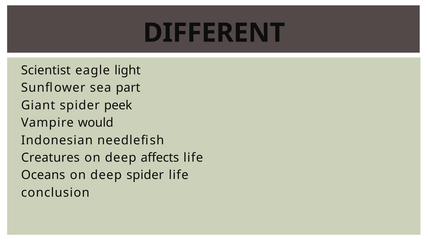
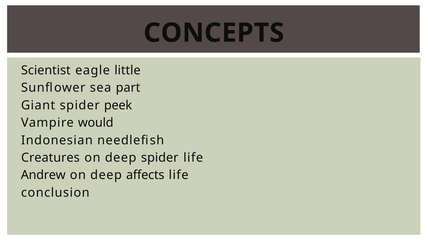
DIFFERENT: DIFFERENT -> CONCEPTS
light: light -> little
deep affects: affects -> spider
Oceans: Oceans -> Andrew
deep spider: spider -> affects
